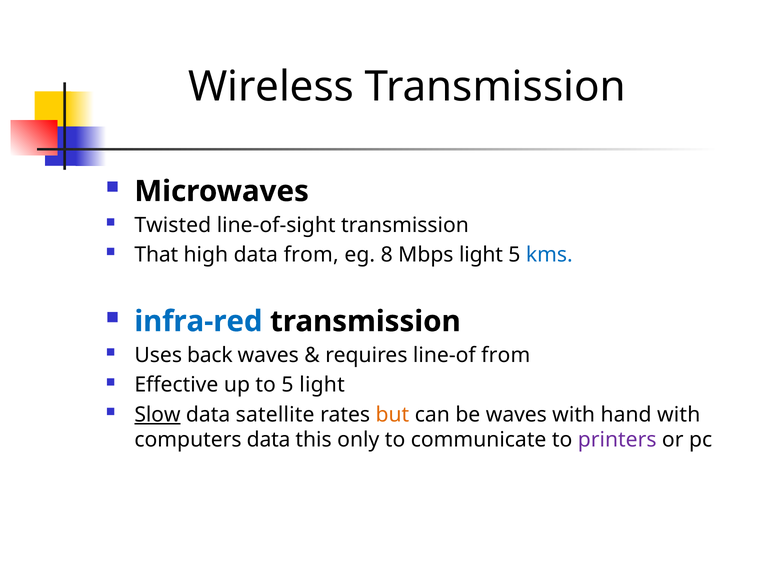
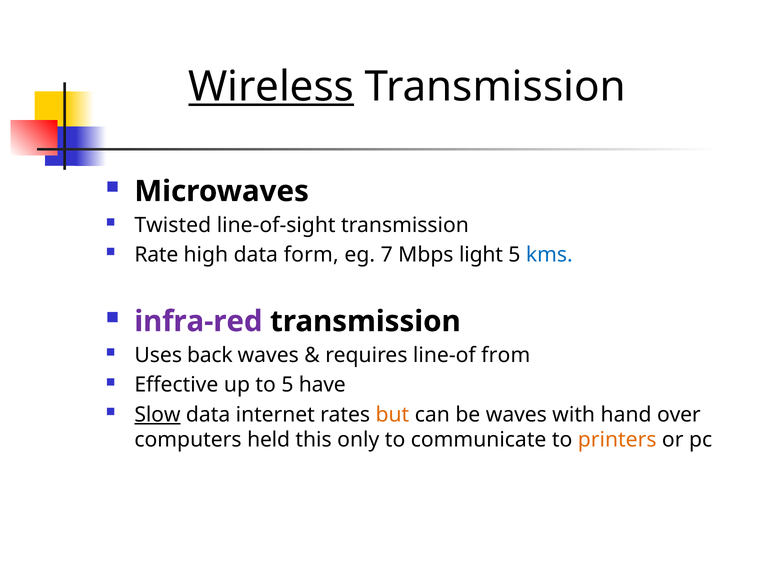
Wireless underline: none -> present
That: That -> Rate
data from: from -> form
8: 8 -> 7
infra-red colour: blue -> purple
5 light: light -> have
satellite: satellite -> internet
hand with: with -> over
computers data: data -> held
printers colour: purple -> orange
